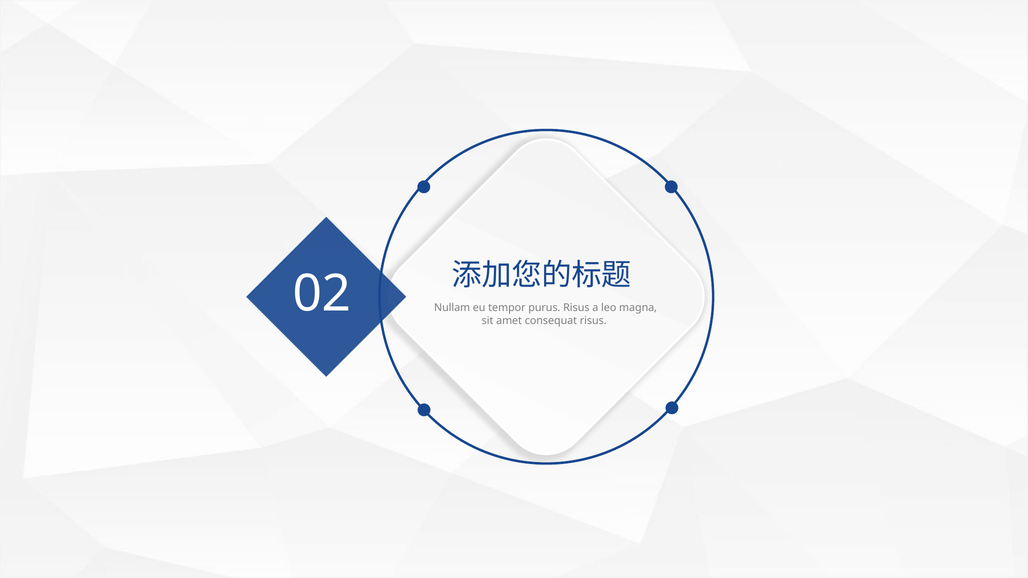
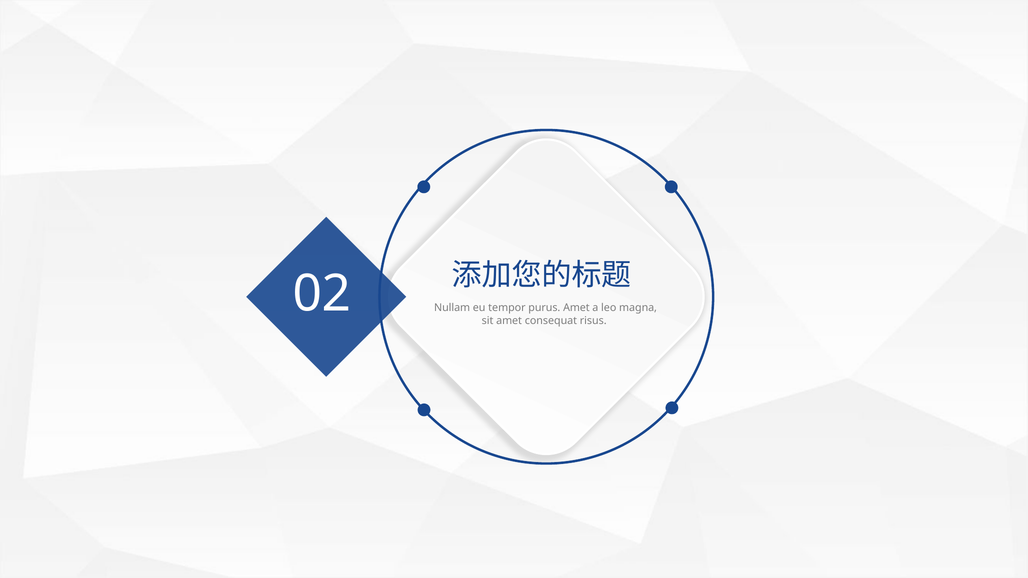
purus Risus: Risus -> Amet
